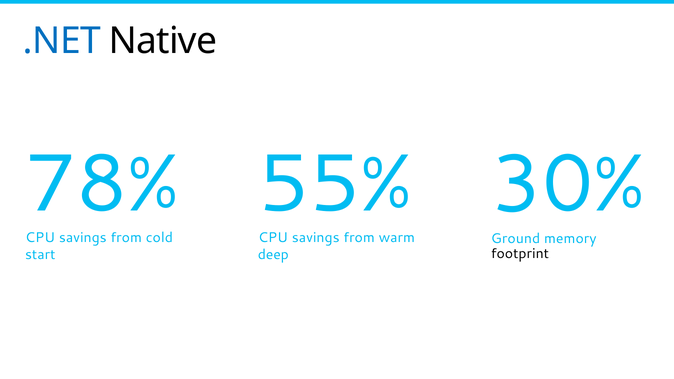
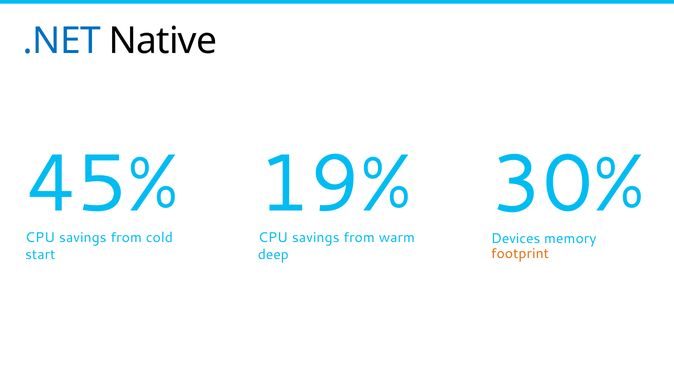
78%: 78% -> 45%
55%: 55% -> 19%
Ground: Ground -> Devices
footprint colour: black -> orange
